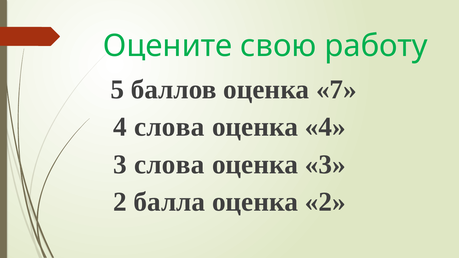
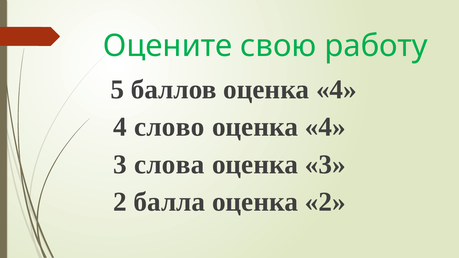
баллов оценка 7: 7 -> 4
4 слова: слова -> слово
